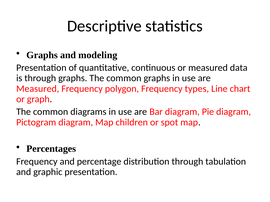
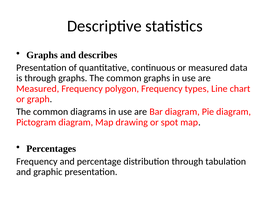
modeling: modeling -> describes
children: children -> drawing
